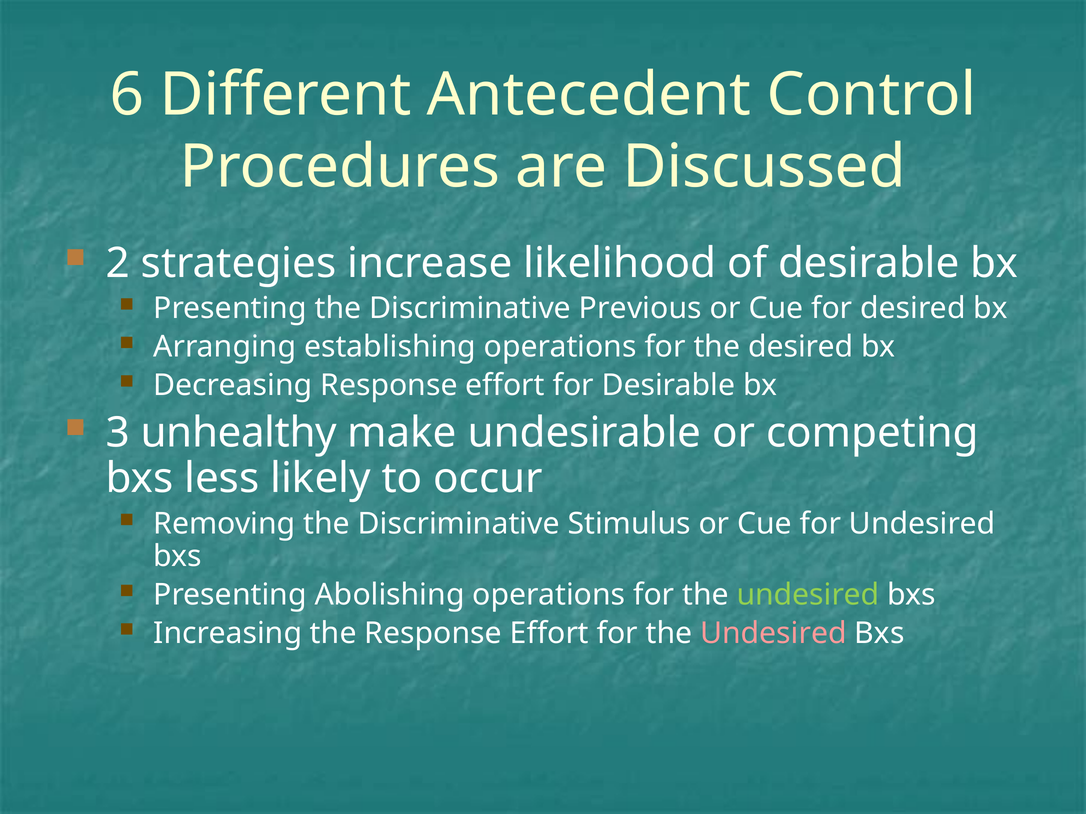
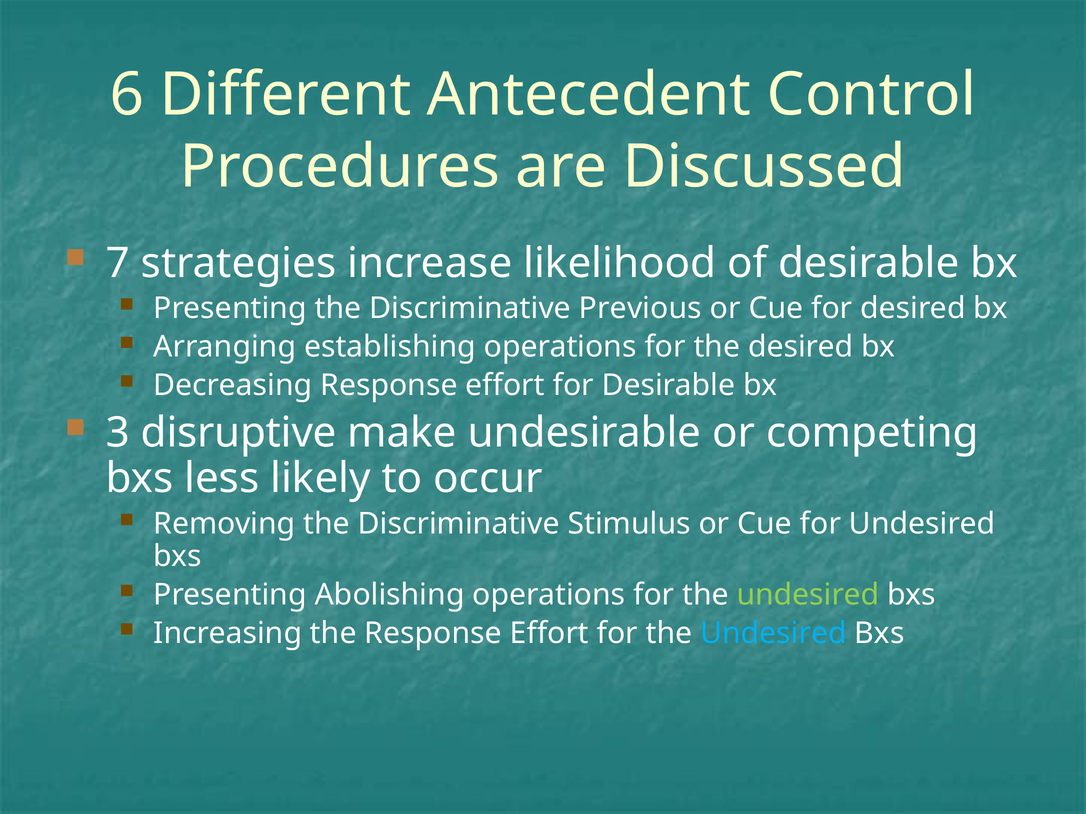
2: 2 -> 7
unhealthy: unhealthy -> disruptive
Undesired at (773, 634) colour: pink -> light blue
